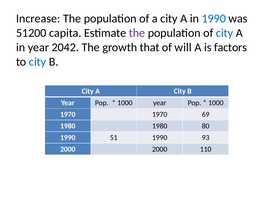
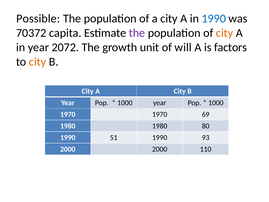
Increase: Increase -> Possible
51200: 51200 -> 70372
city at (225, 33) colour: blue -> orange
2042: 2042 -> 2072
that: that -> unit
city at (38, 62) colour: blue -> orange
